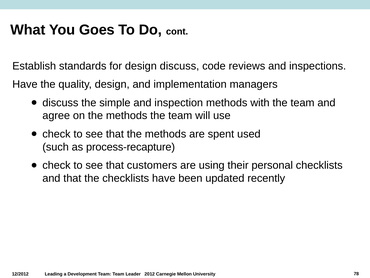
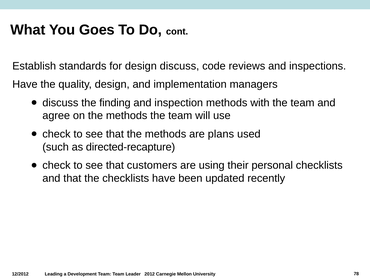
simple: simple -> finding
spent: spent -> plans
process-recapture: process-recapture -> directed-recapture
